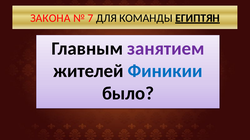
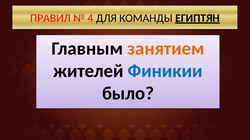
ЗАКОНА: ЗАКОНА -> ПРАВИЛ
7: 7 -> 4
занятием colour: purple -> orange
